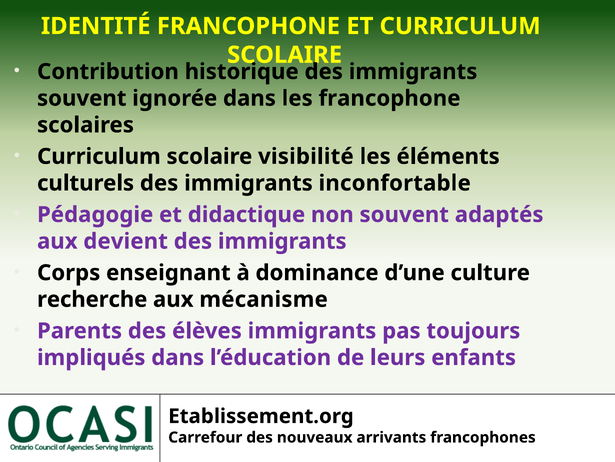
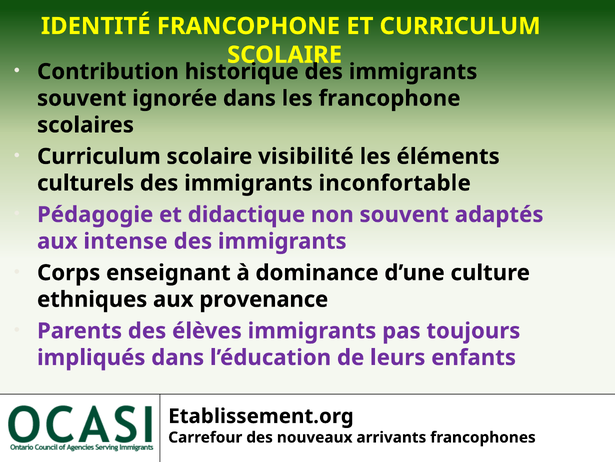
devient: devient -> intense
recherche: recherche -> ethniques
mécanisme: mécanisme -> provenance
